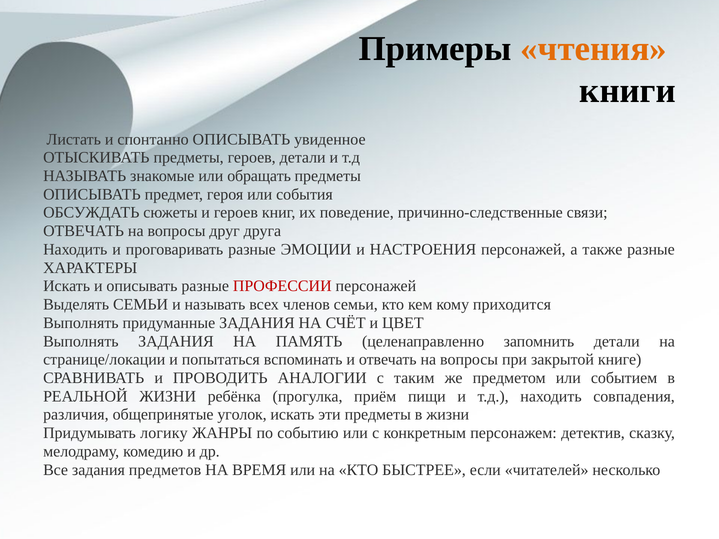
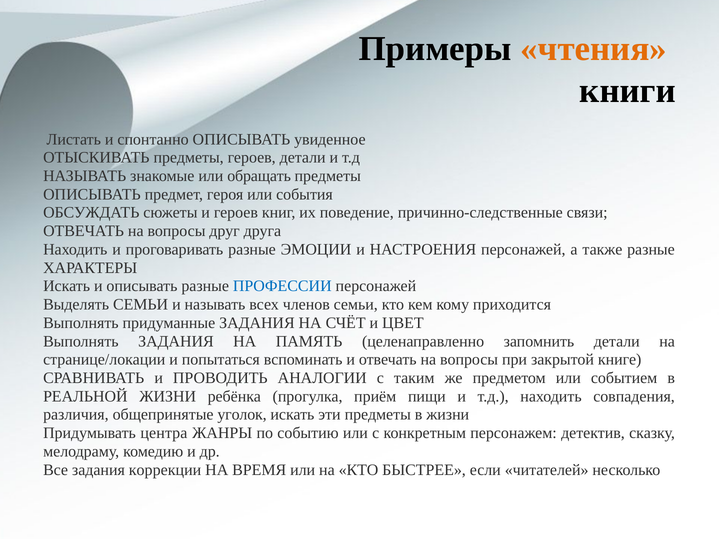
ПРОФЕССИИ colour: red -> blue
логику: логику -> центра
предметов: предметов -> коррекции
